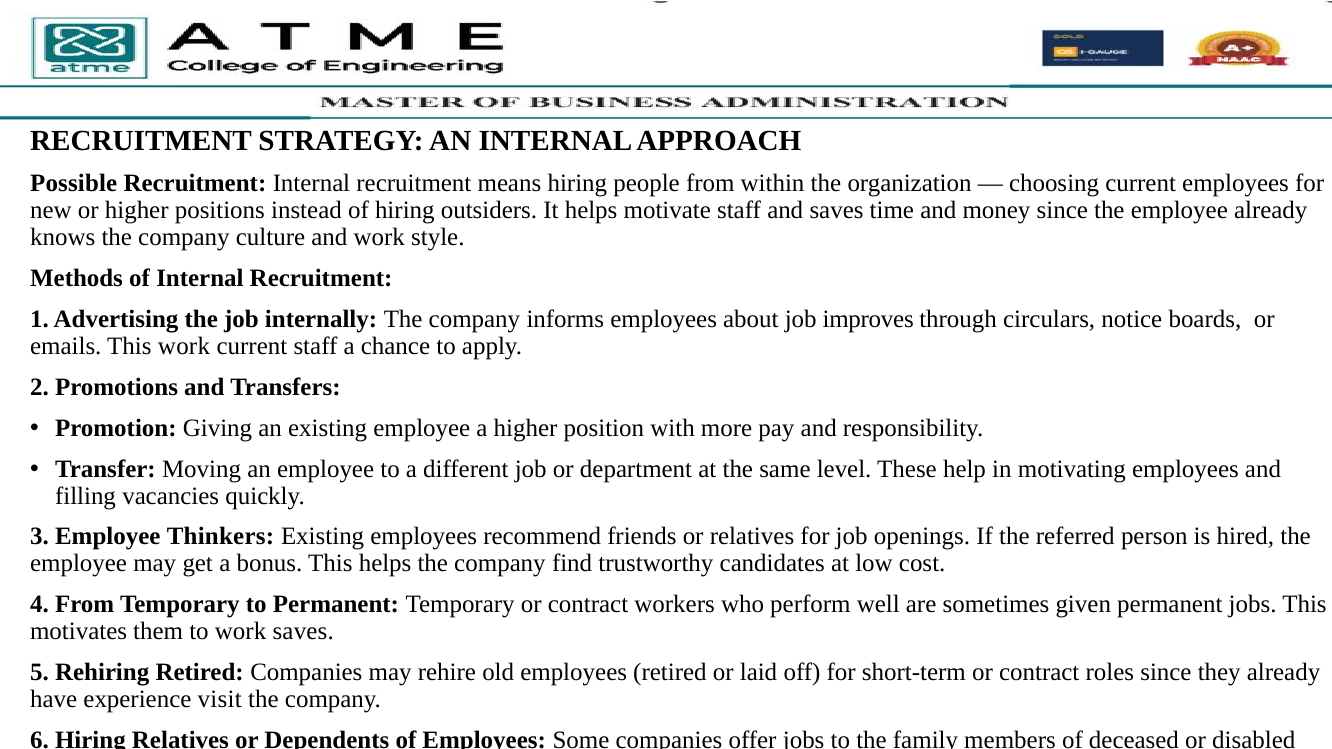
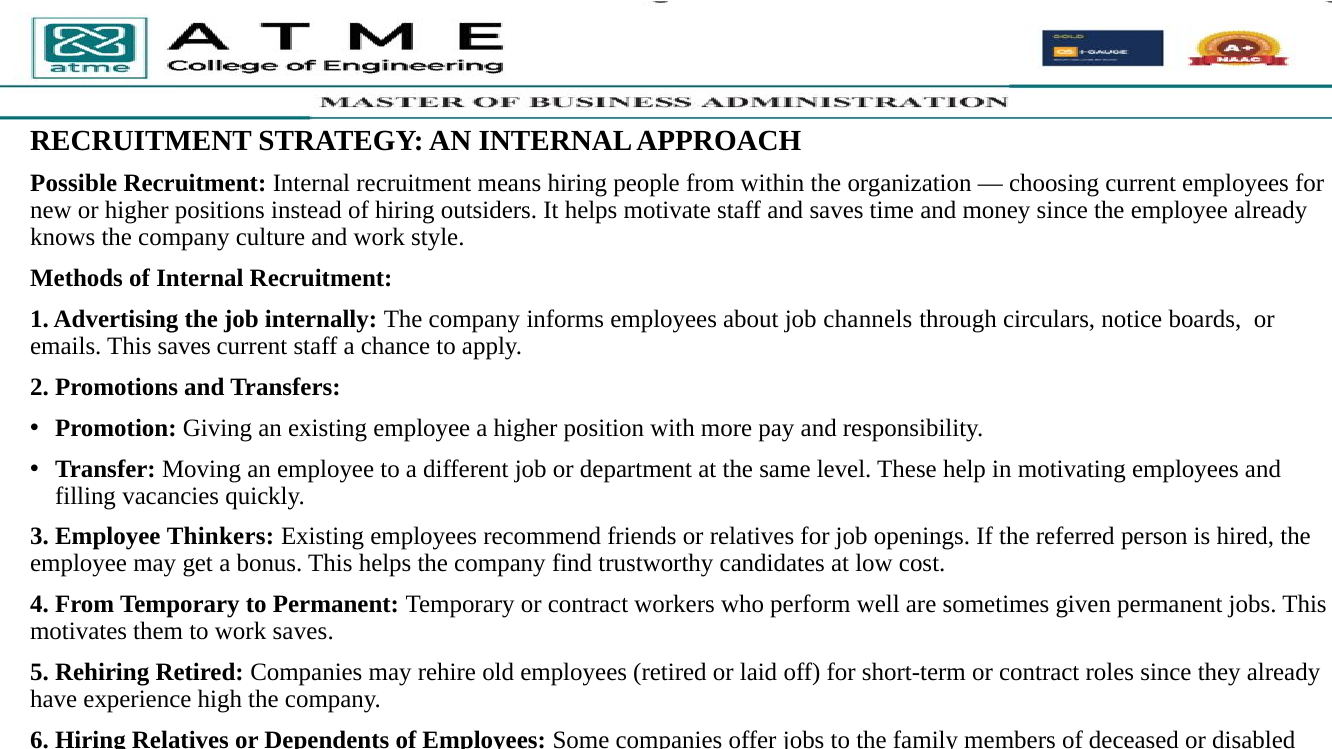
improves: improves -> channels
This work: work -> saves
visit: visit -> high
